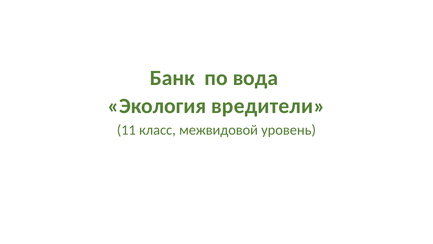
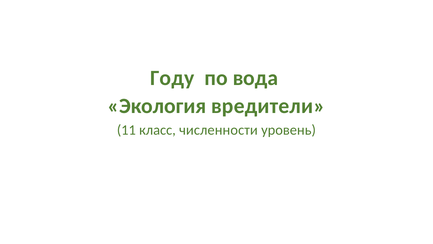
Банк: Банк -> Году
межвидовой: межвидовой -> численности
